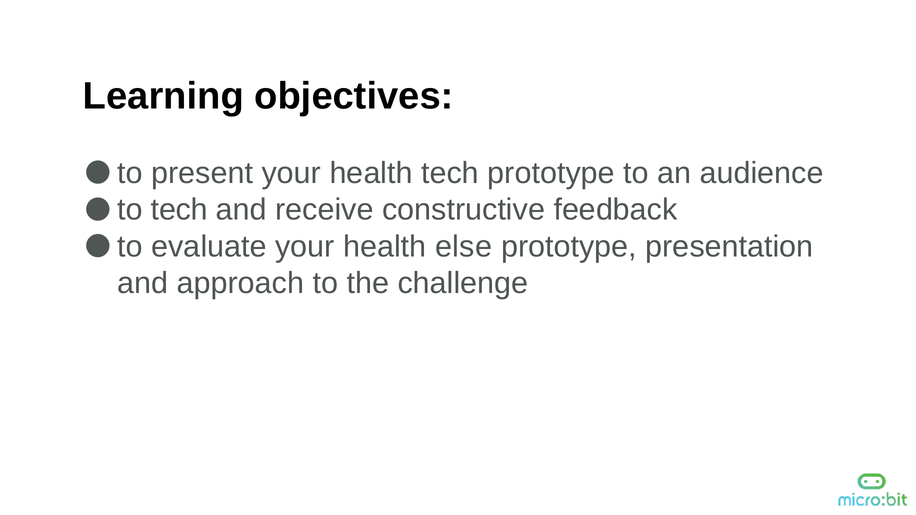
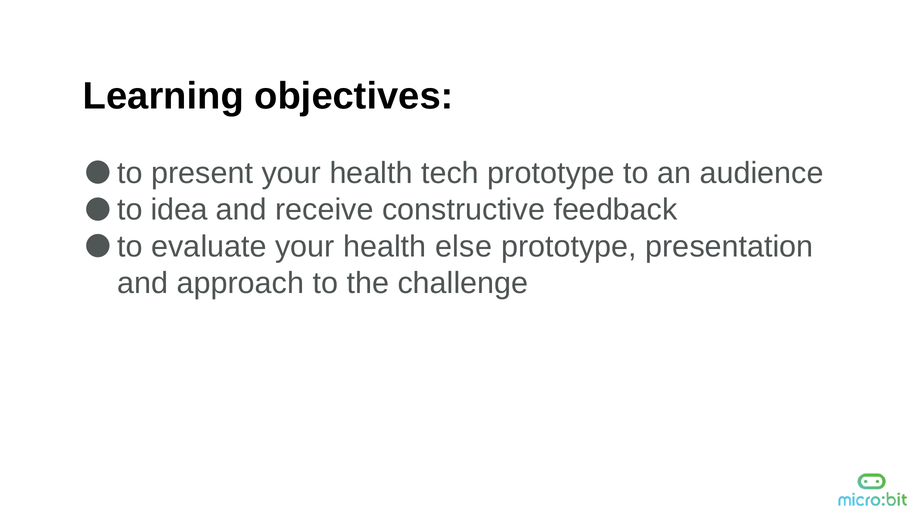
to tech: tech -> idea
